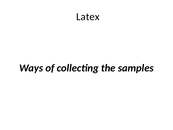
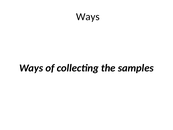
Latex at (88, 17): Latex -> Ways
